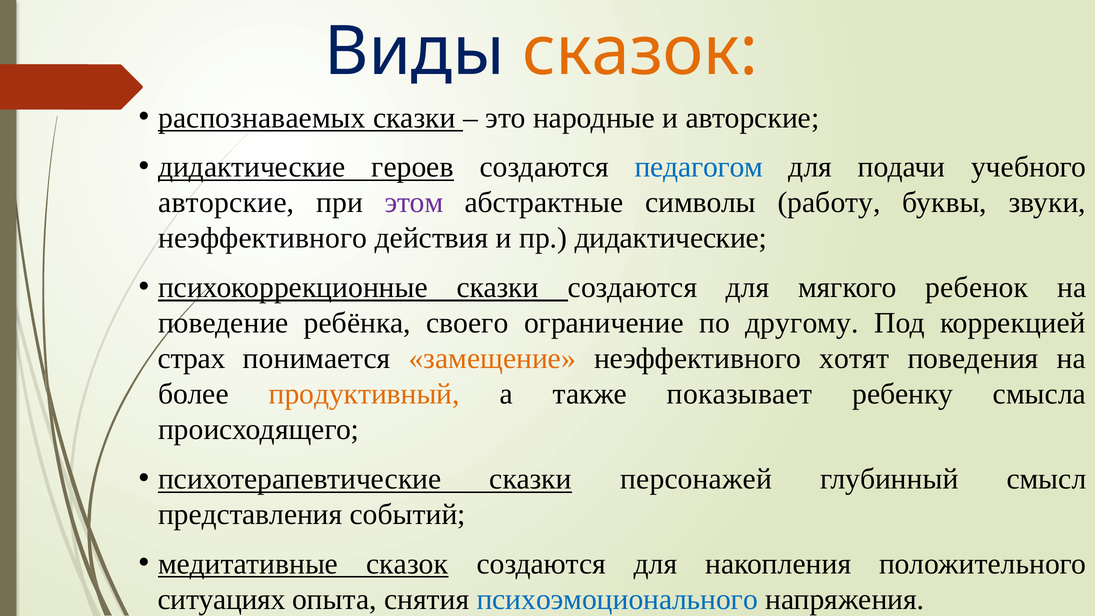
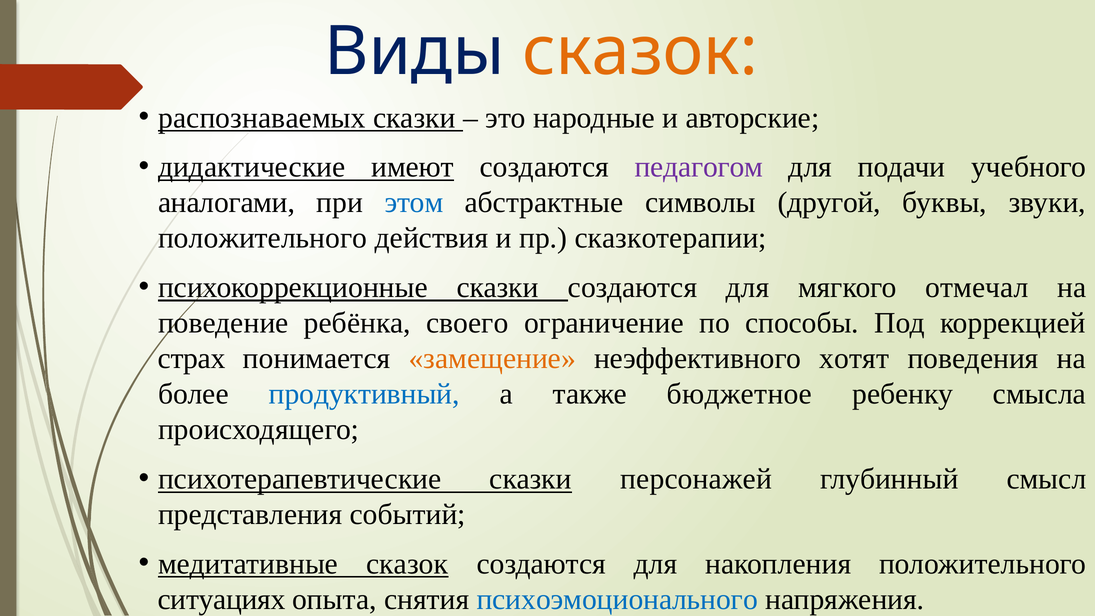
героев: героев -> имеют
педагогом colour: blue -> purple
авторские at (226, 203): авторские -> аналогами
этом colour: purple -> blue
работу: работу -> другой
неэффективного at (263, 238): неэффективного -> положительного
пр дидактические: дидактические -> сказкотерапии
ребенок: ребенок -> отмечал
другому: другому -> способы
продуктивный colour: orange -> blue
показывает: показывает -> бюджетное
